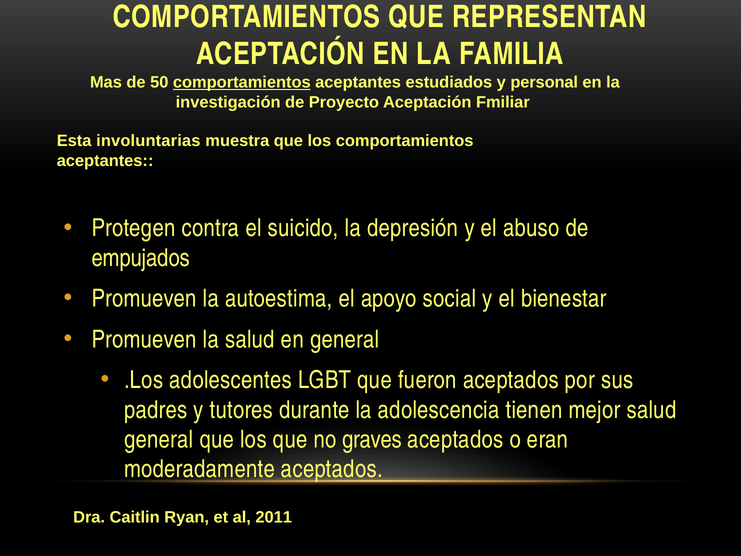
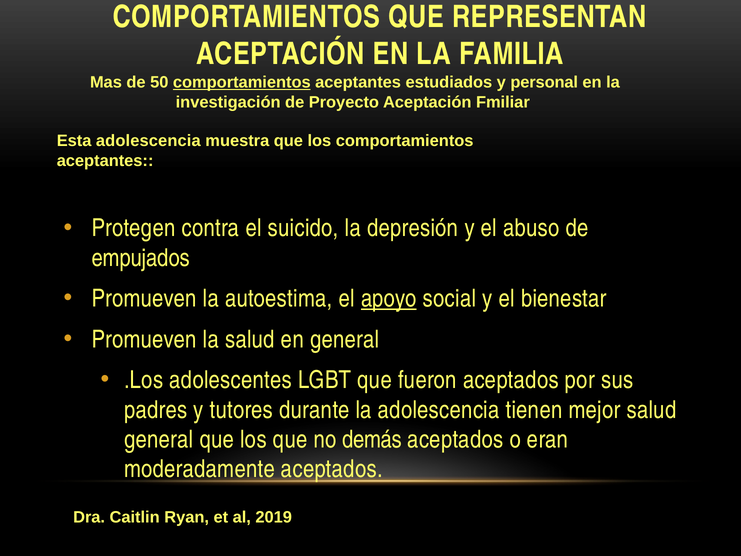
Esta involuntarias: involuntarias -> adolescencia
apoyo underline: none -> present
graves: graves -> demás
2011: 2011 -> 2019
